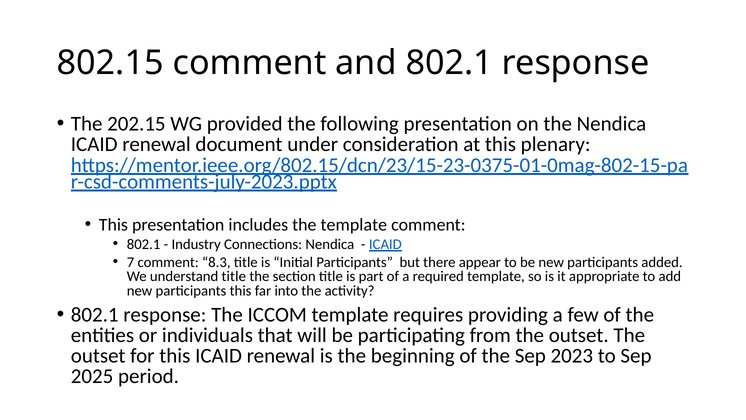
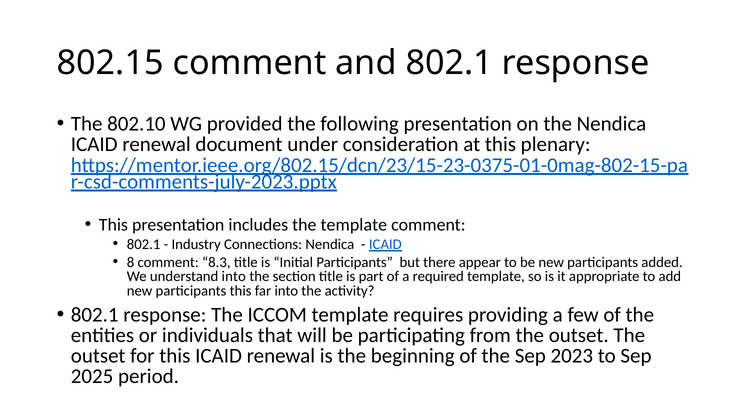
202.15: 202.15 -> 802.10
7: 7 -> 8
understand title: title -> into
